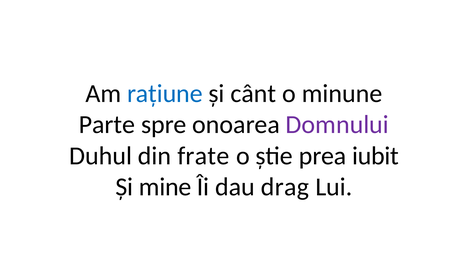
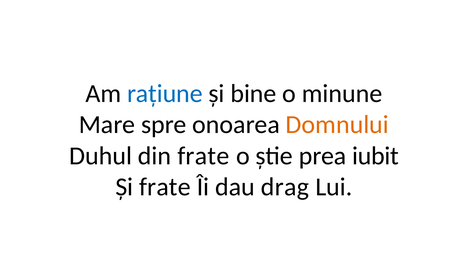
cânt: cânt -> bine
Parte: Parte -> Mare
Domnului colour: purple -> orange
Și mine: mine -> frate
